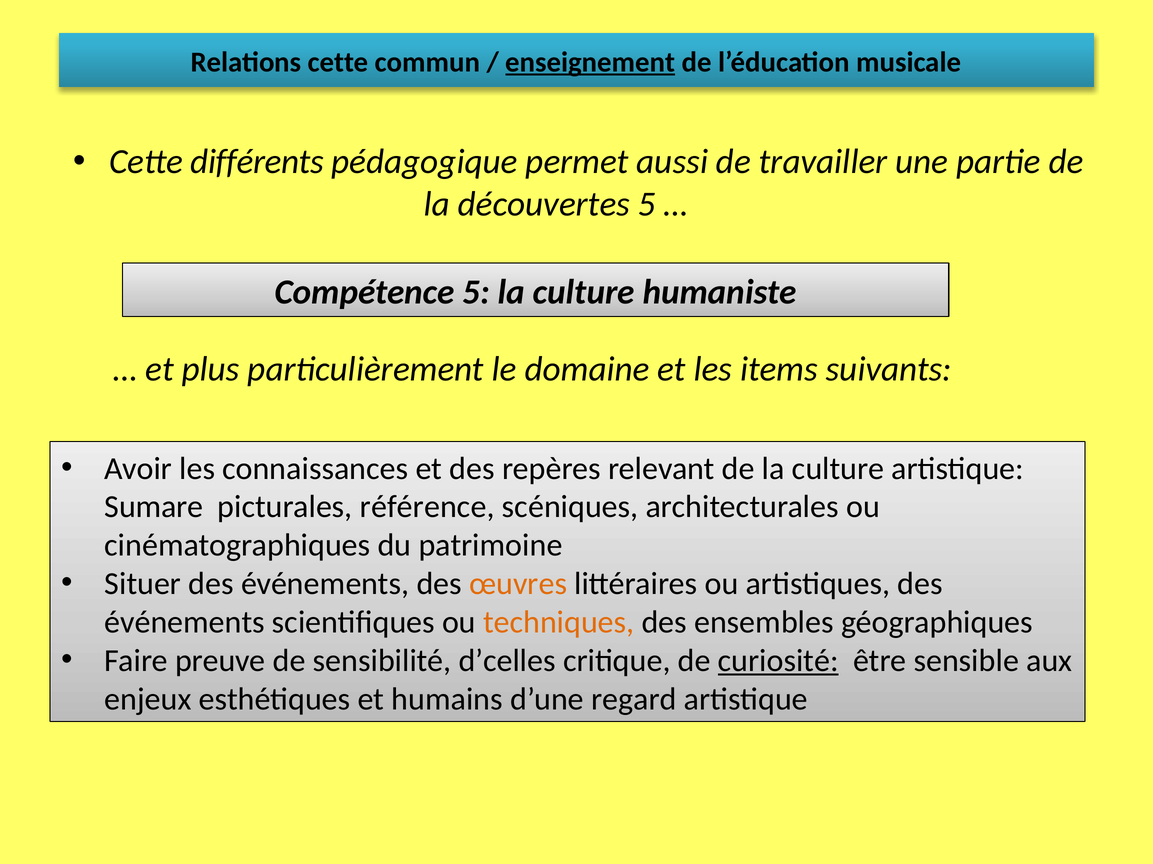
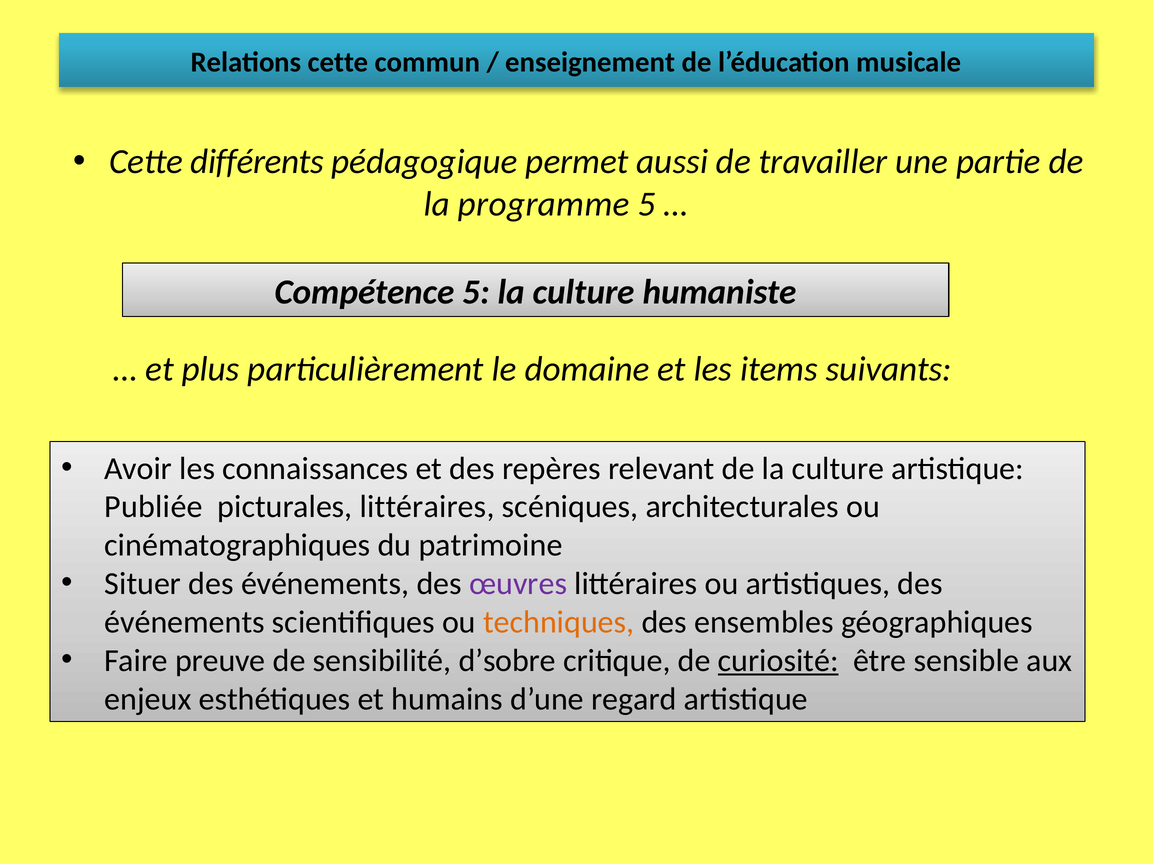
enseignement underline: present -> none
découvertes: découvertes -> programme
Sumare: Sumare -> Publiée
picturales référence: référence -> littéraires
œuvres colour: orange -> purple
d’celles: d’celles -> d’sobre
